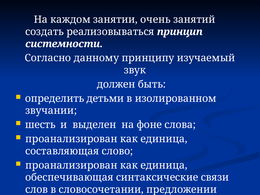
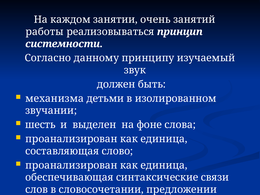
создать: создать -> работы
определить: определить -> механизма
